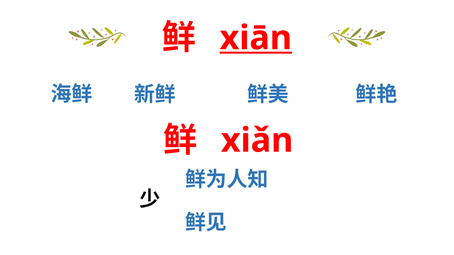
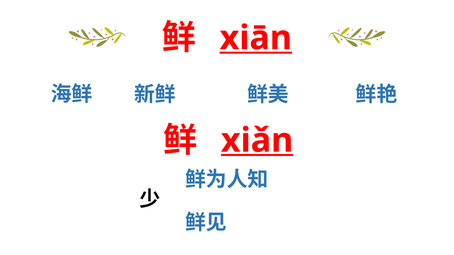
xiǎn underline: none -> present
